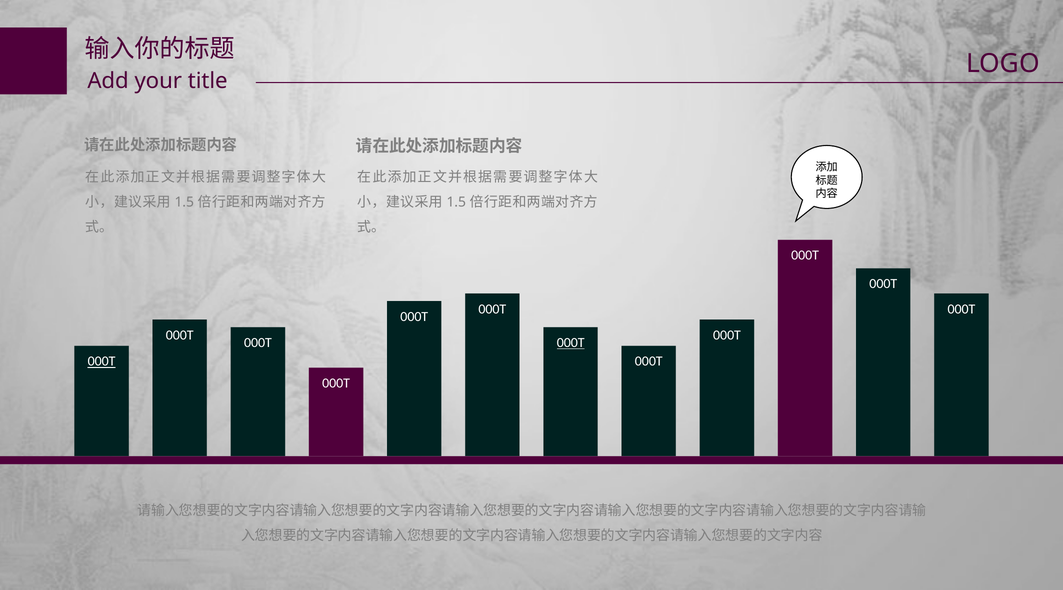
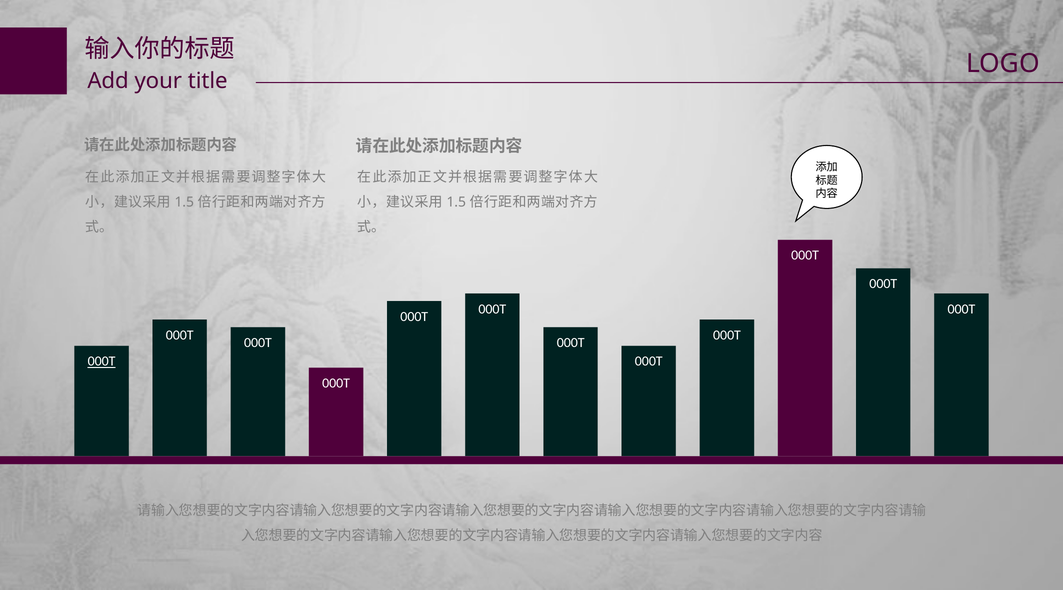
000T at (571, 343) underline: present -> none
